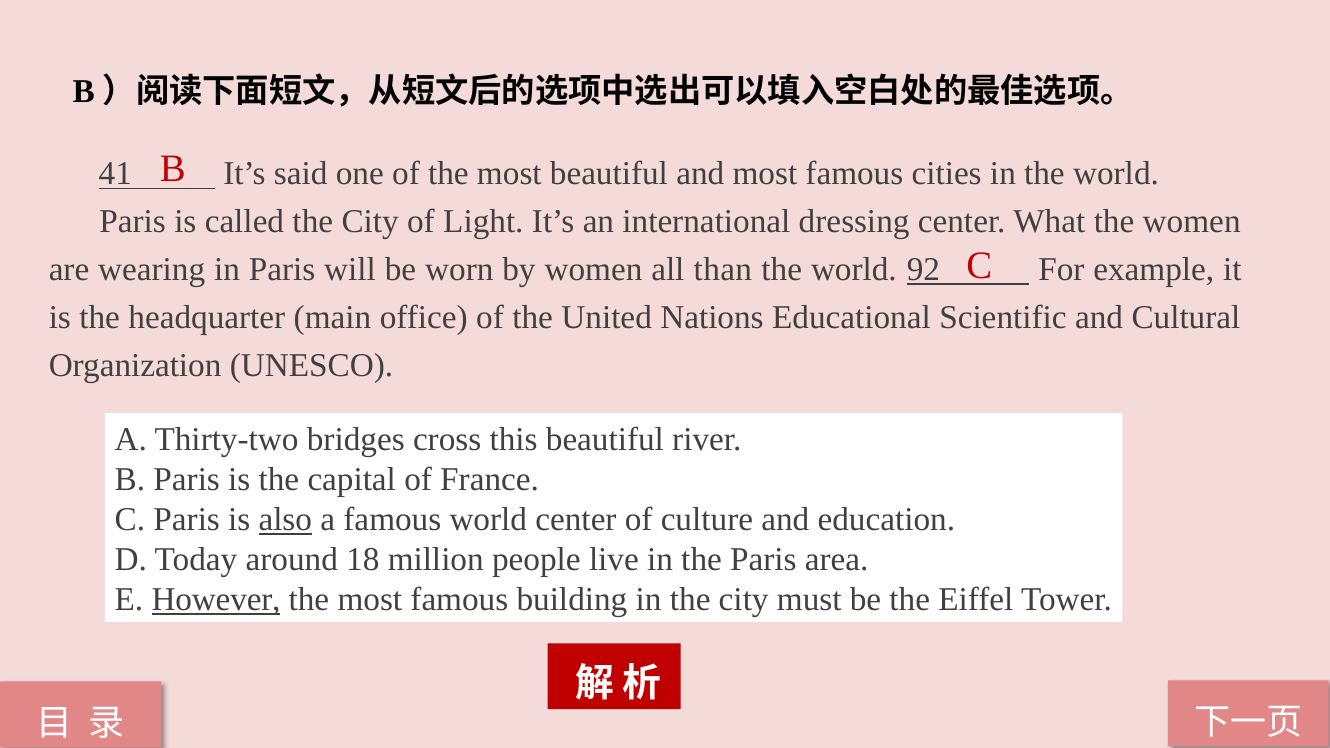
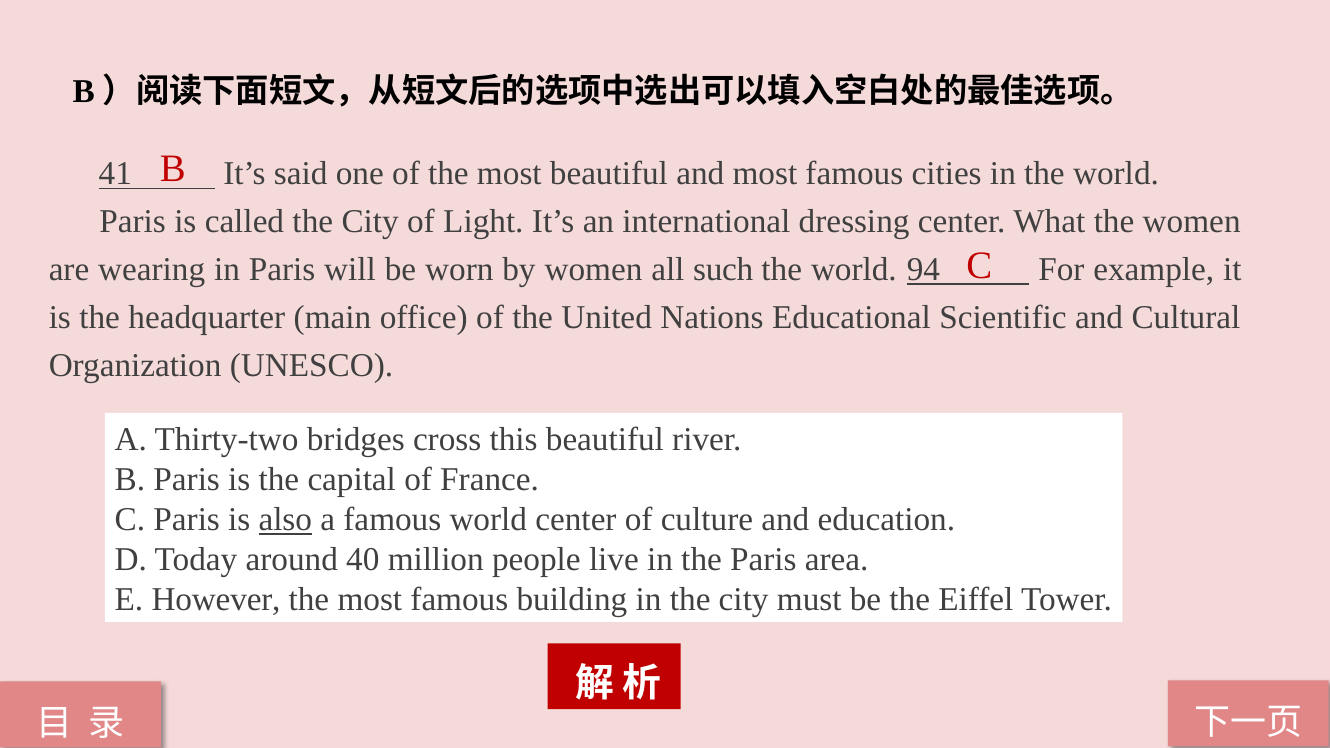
than: than -> such
92: 92 -> 94
18: 18 -> 40
However underline: present -> none
